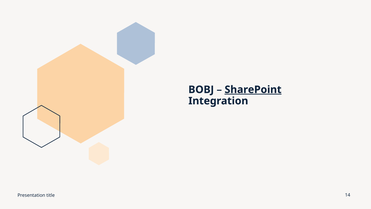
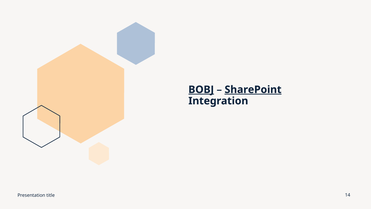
BOBJ underline: none -> present
